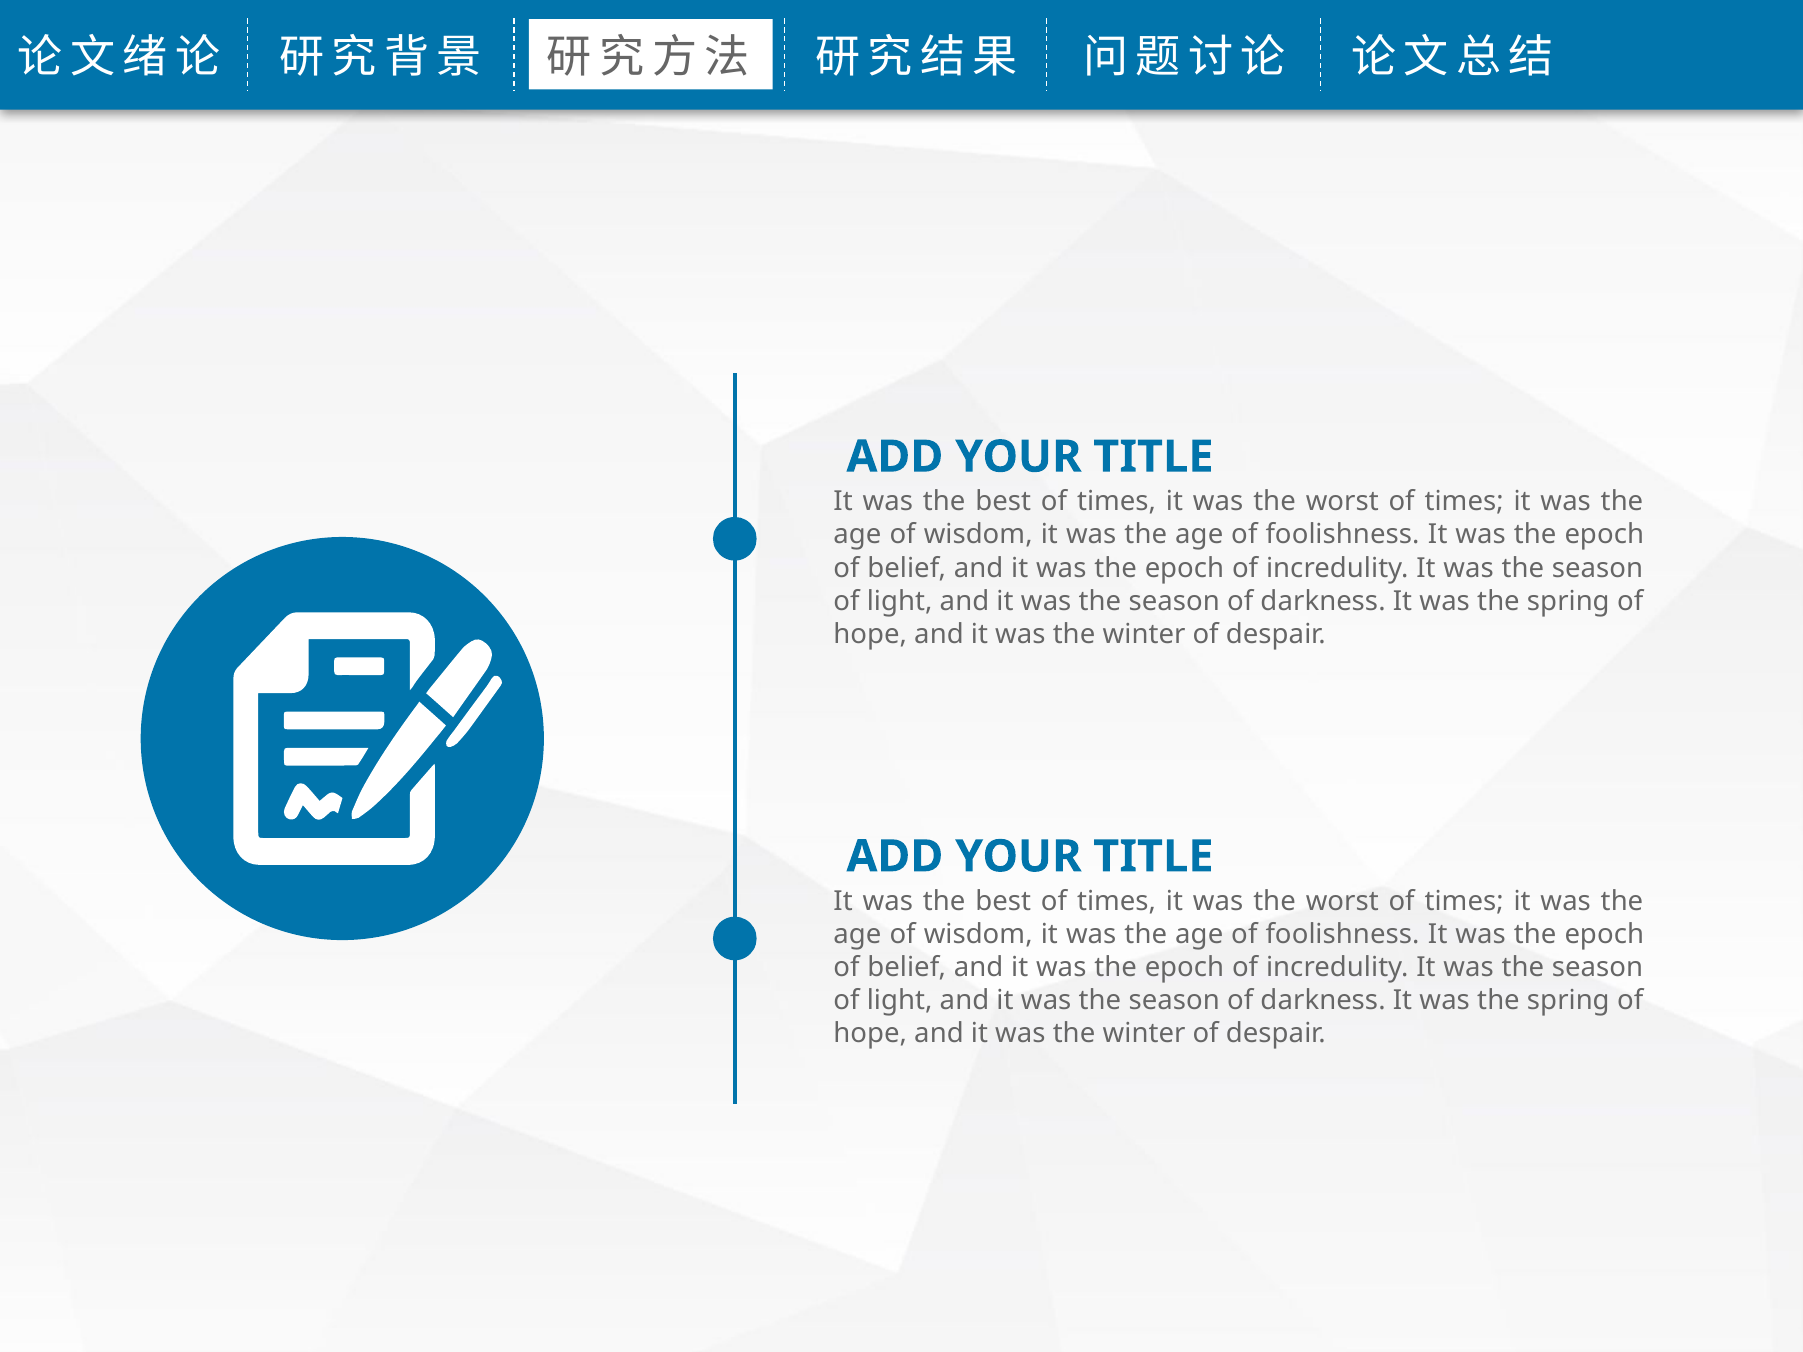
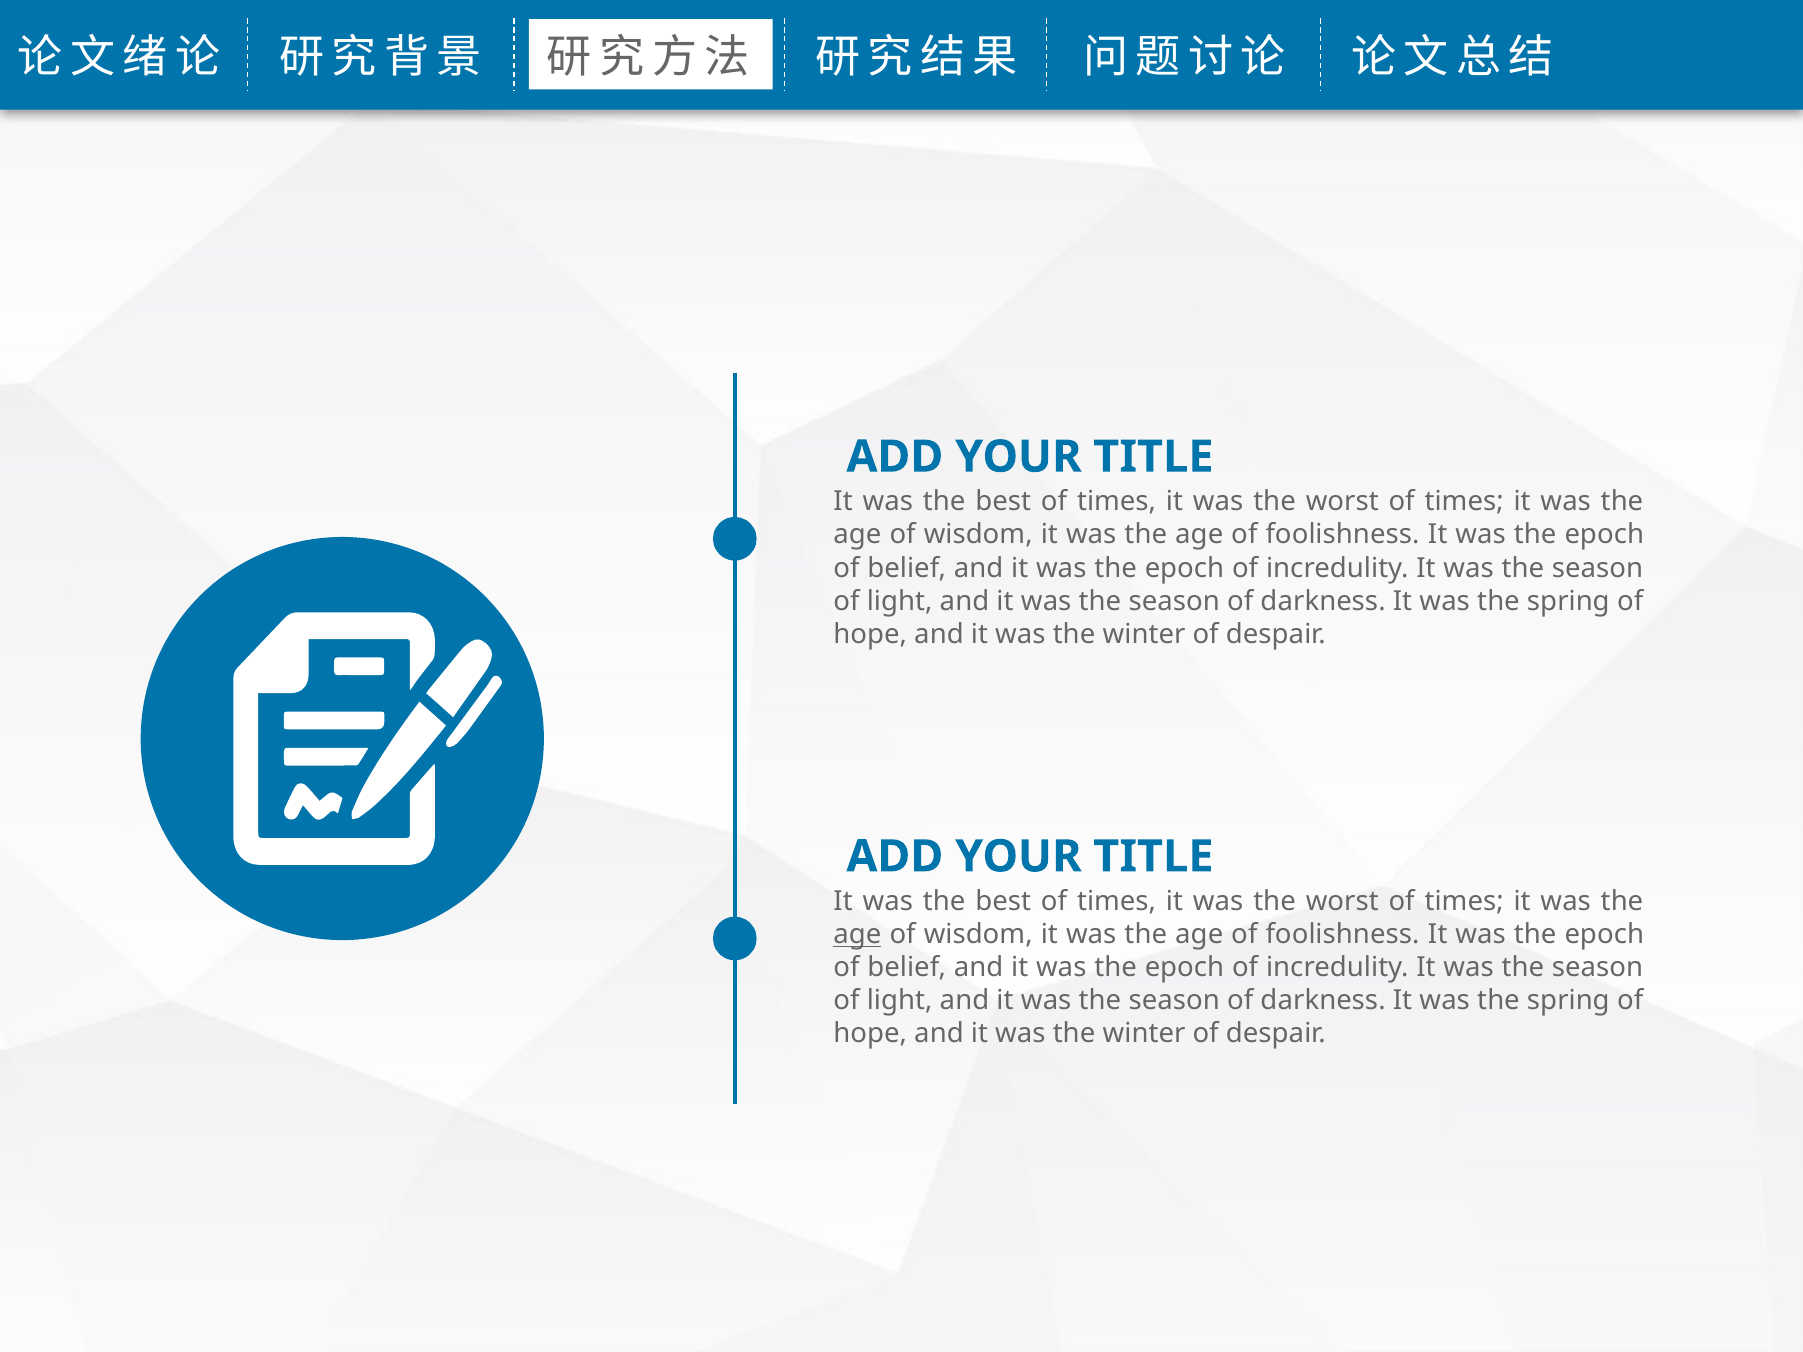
age at (857, 935) underline: none -> present
